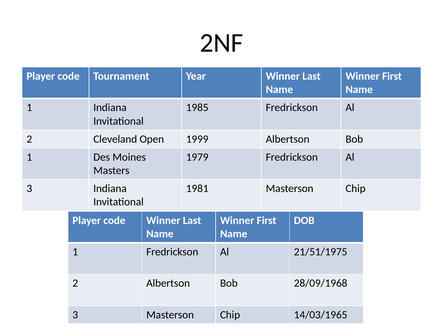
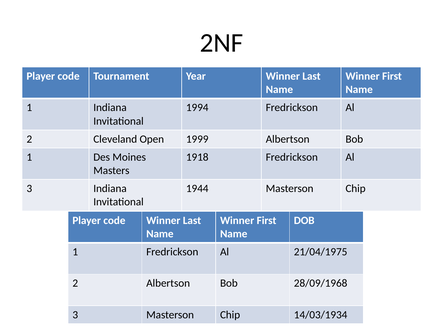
1985: 1985 -> 1994
1979: 1979 -> 1918
1981: 1981 -> 1944
21/51/1975: 21/51/1975 -> 21/04/1975
14/03/1965: 14/03/1965 -> 14/03/1934
